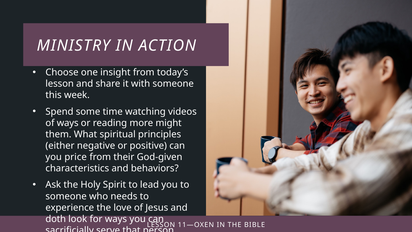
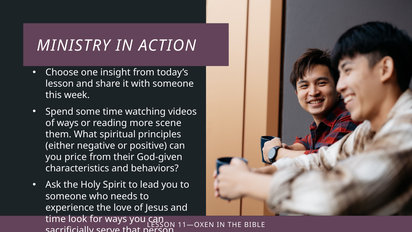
might: might -> scene
doth at (56, 219): doth -> time
